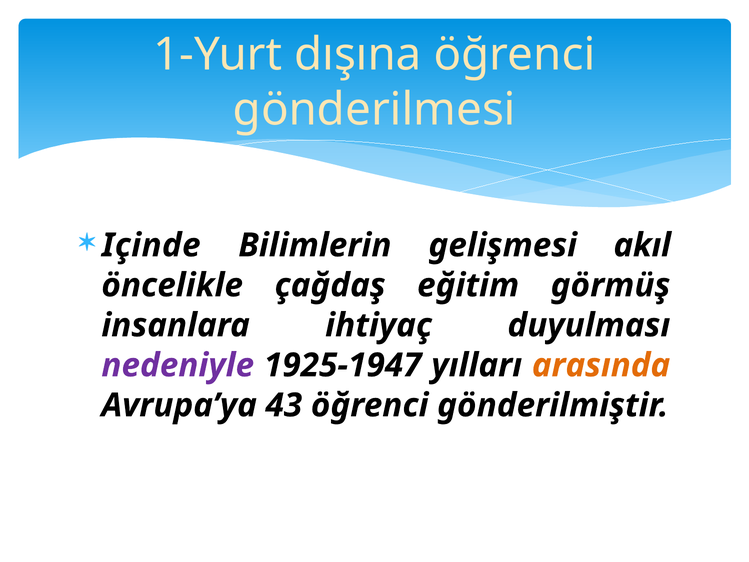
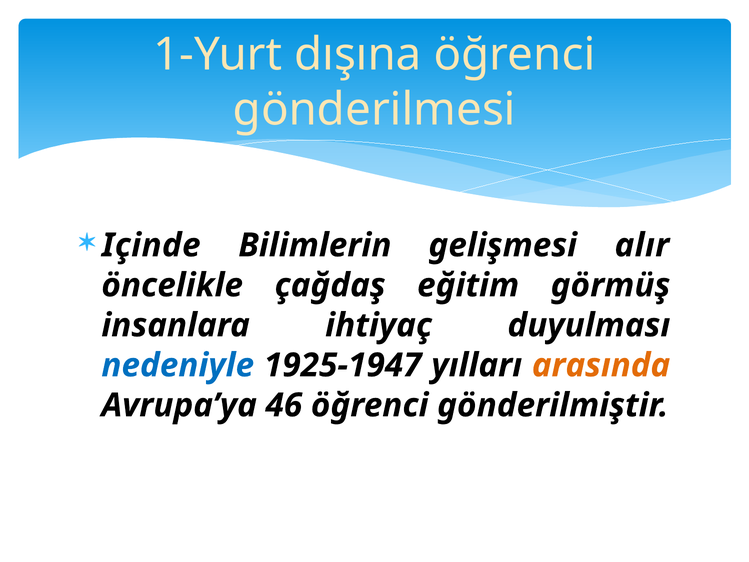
akıl: akıl -> alır
nedeniyle colour: purple -> blue
43: 43 -> 46
